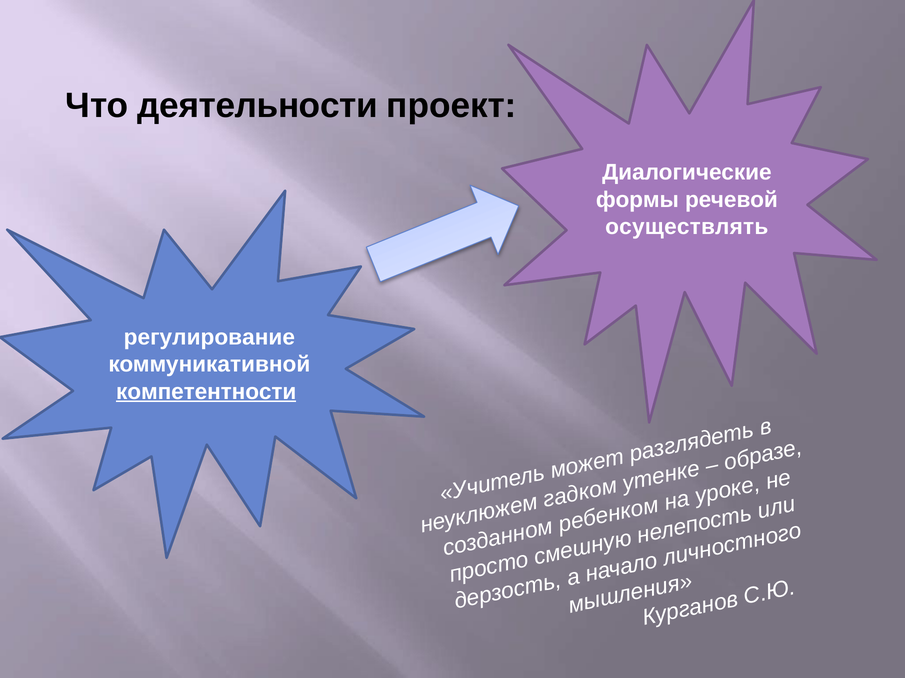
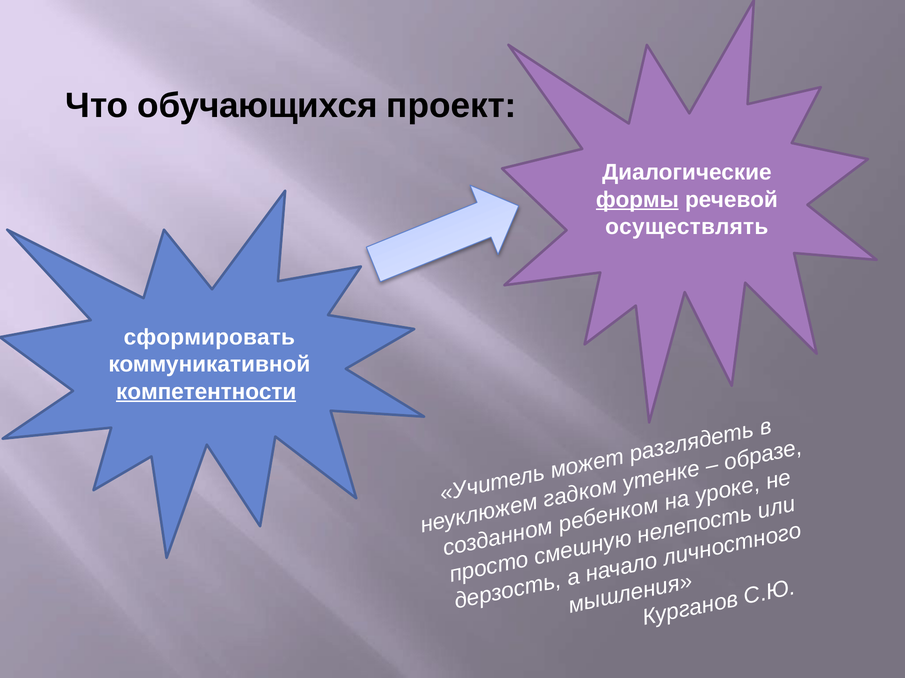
деятельности: деятельности -> обучающихся
формы underline: none -> present
регулирование: регулирование -> сформировать
